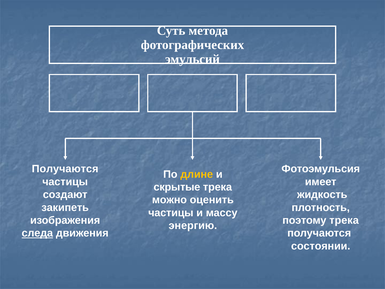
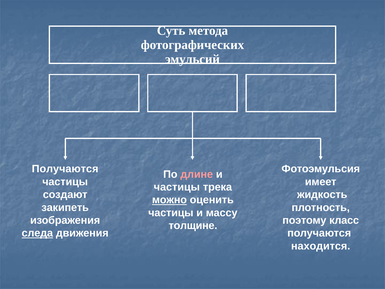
длине colour: yellow -> pink
скрытые at (177, 187): скрытые -> частицы
можно underline: none -> present
поэтому трека: трека -> класс
энергию: энергию -> толщине
состоянии: состоянии -> находится
